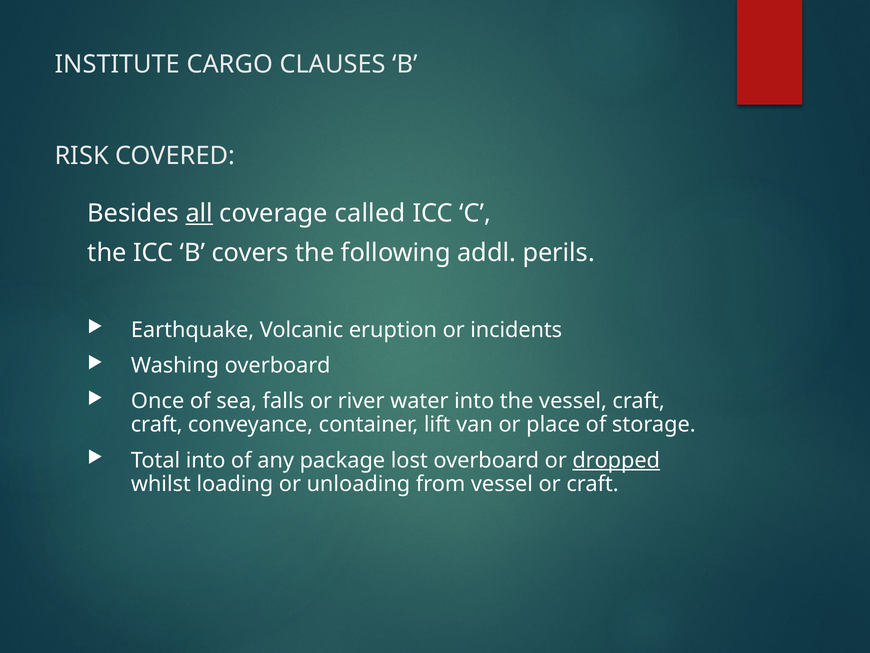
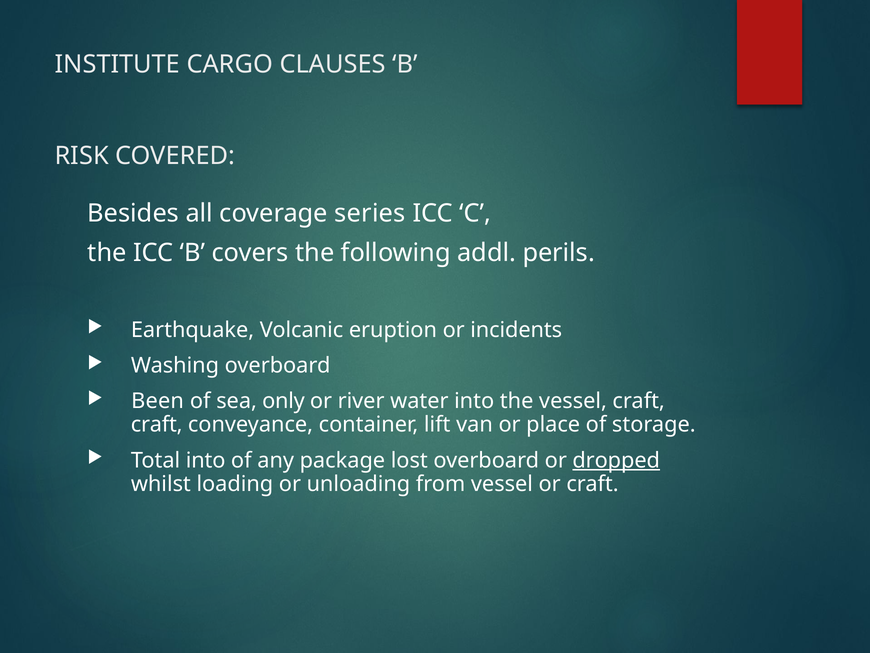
all underline: present -> none
called: called -> series
Once: Once -> Been
falls: falls -> only
